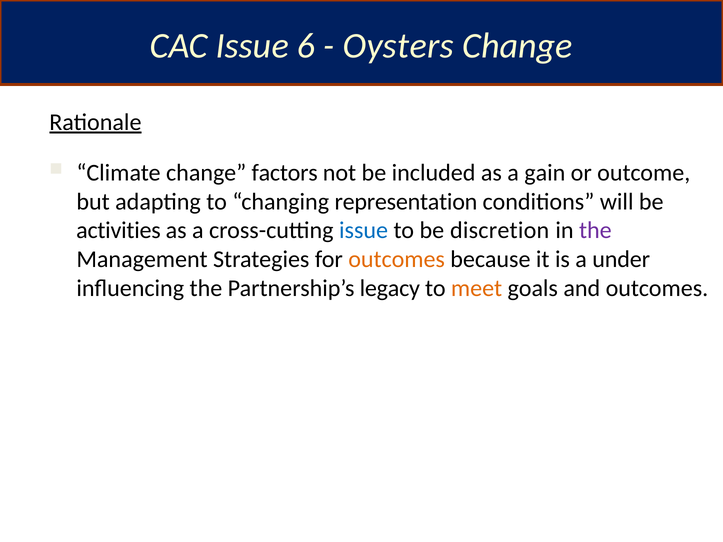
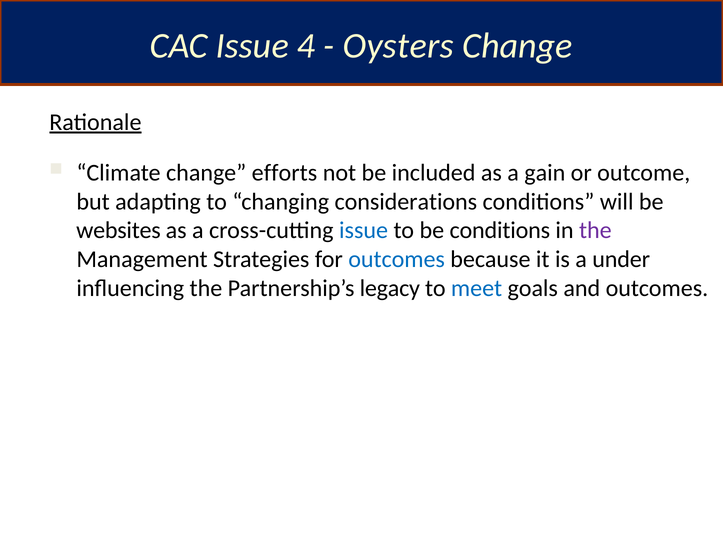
6: 6 -> 4
factors: factors -> efforts
representation: representation -> considerations
activities: activities -> websites
be discretion: discretion -> conditions
outcomes at (397, 259) colour: orange -> blue
meet colour: orange -> blue
